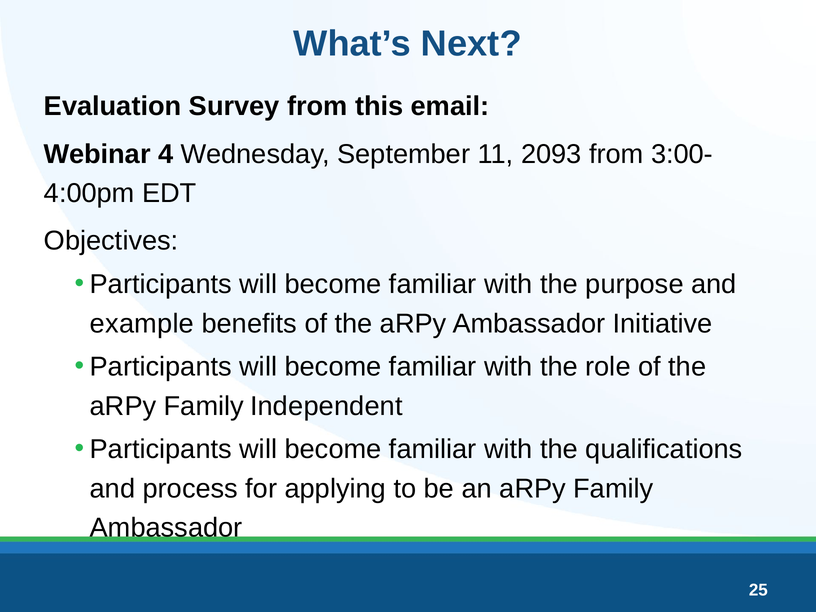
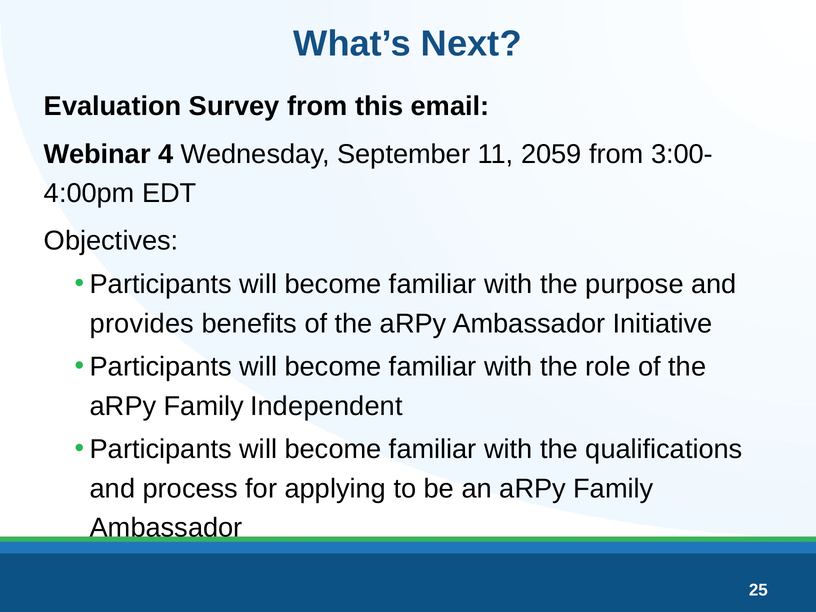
2093: 2093 -> 2059
example: example -> provides
